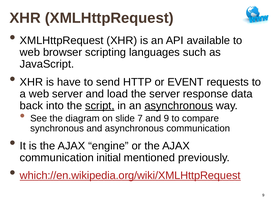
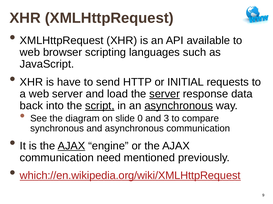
EVENT: EVENT -> INITIAL
server at (165, 94) underline: none -> present
7: 7 -> 0
and 9: 9 -> 3
AJAX at (71, 146) underline: none -> present
initial: initial -> need
